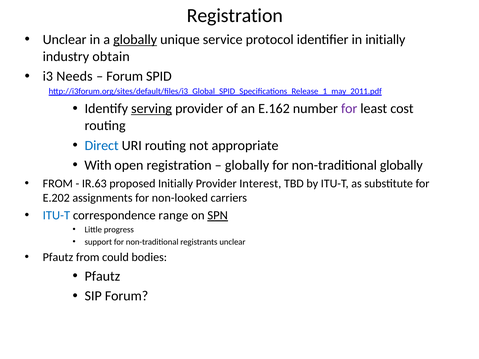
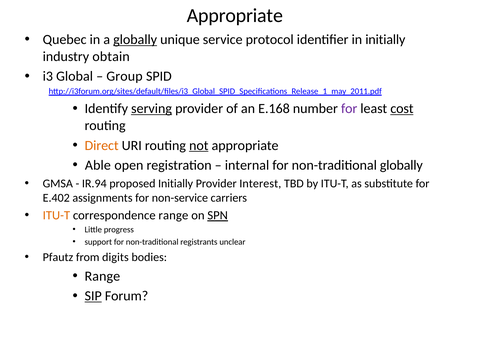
Registration at (235, 16): Registration -> Appropriate
Unclear at (65, 40): Unclear -> Quebec
Needs: Needs -> Global
Forum at (125, 76): Forum -> Group
E.162: E.162 -> E.168
cost underline: none -> present
Direct colour: blue -> orange
not underline: none -> present
With: With -> Able
globally at (247, 165): globally -> internal
FROM at (58, 184): FROM -> GMSA
IR.63: IR.63 -> IR.94
E.202: E.202 -> E.402
non-looked: non-looked -> non-service
ITU-T at (56, 216) colour: blue -> orange
could: could -> digits
Pfautz at (102, 276): Pfautz -> Range
SIP underline: none -> present
